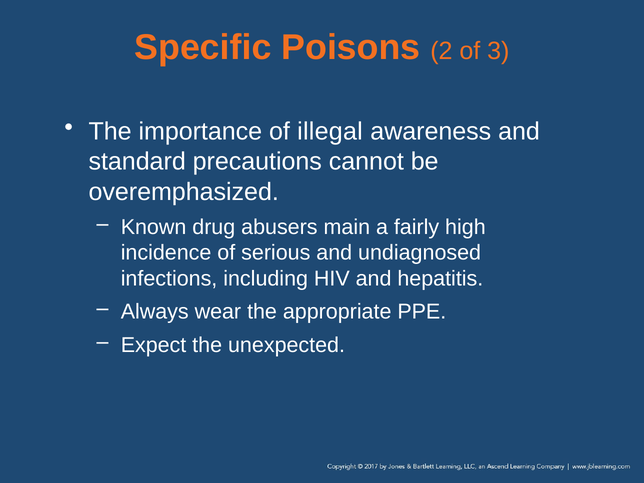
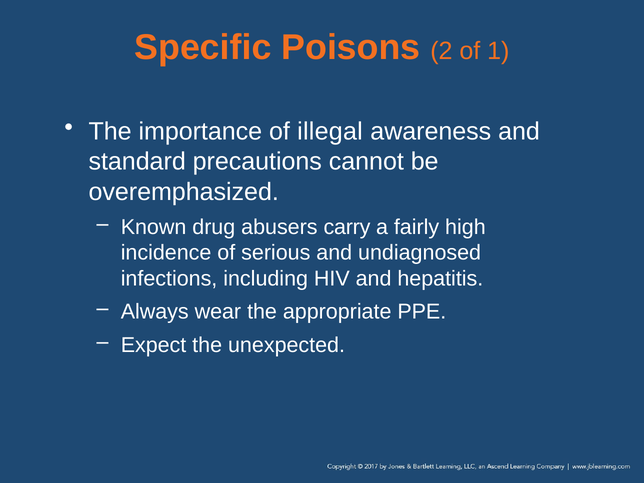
3: 3 -> 1
main: main -> carry
